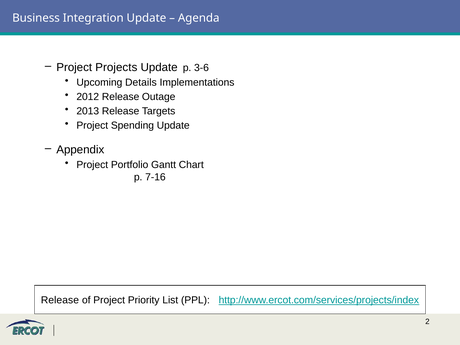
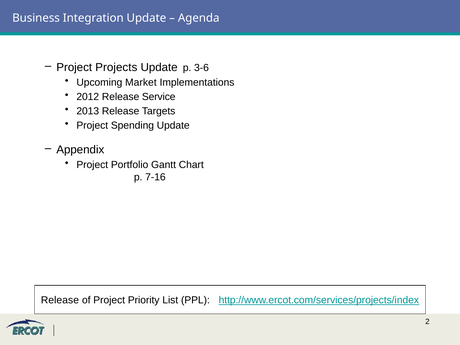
Details: Details -> Market
Outage: Outage -> Service
